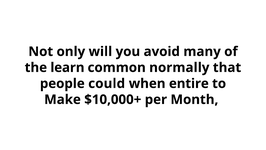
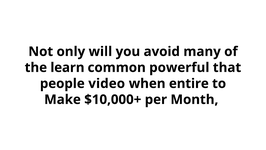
normally: normally -> powerful
could: could -> video
